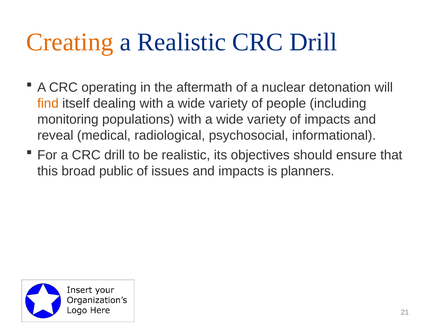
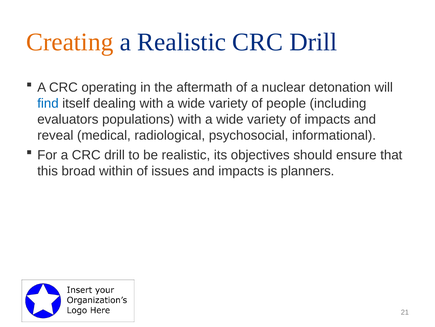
find colour: orange -> blue
monitoring: monitoring -> evaluators
public: public -> within
